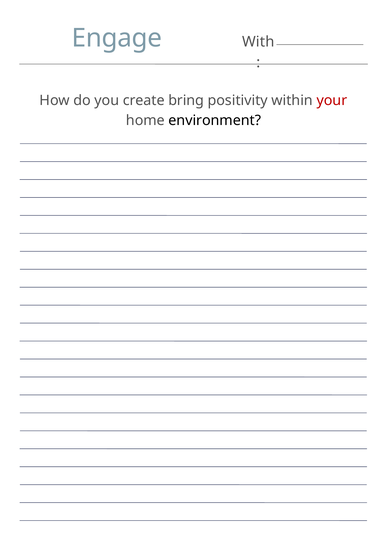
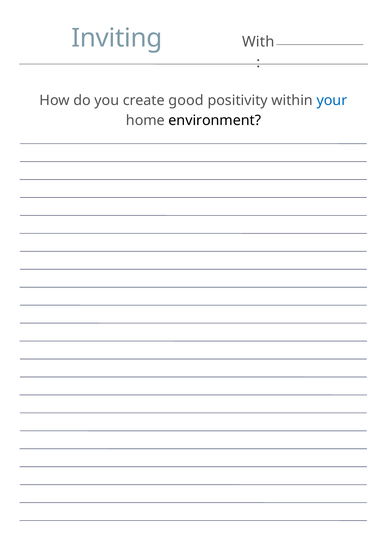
Engage: Engage -> Inviting
bring: bring -> good
your colour: red -> blue
